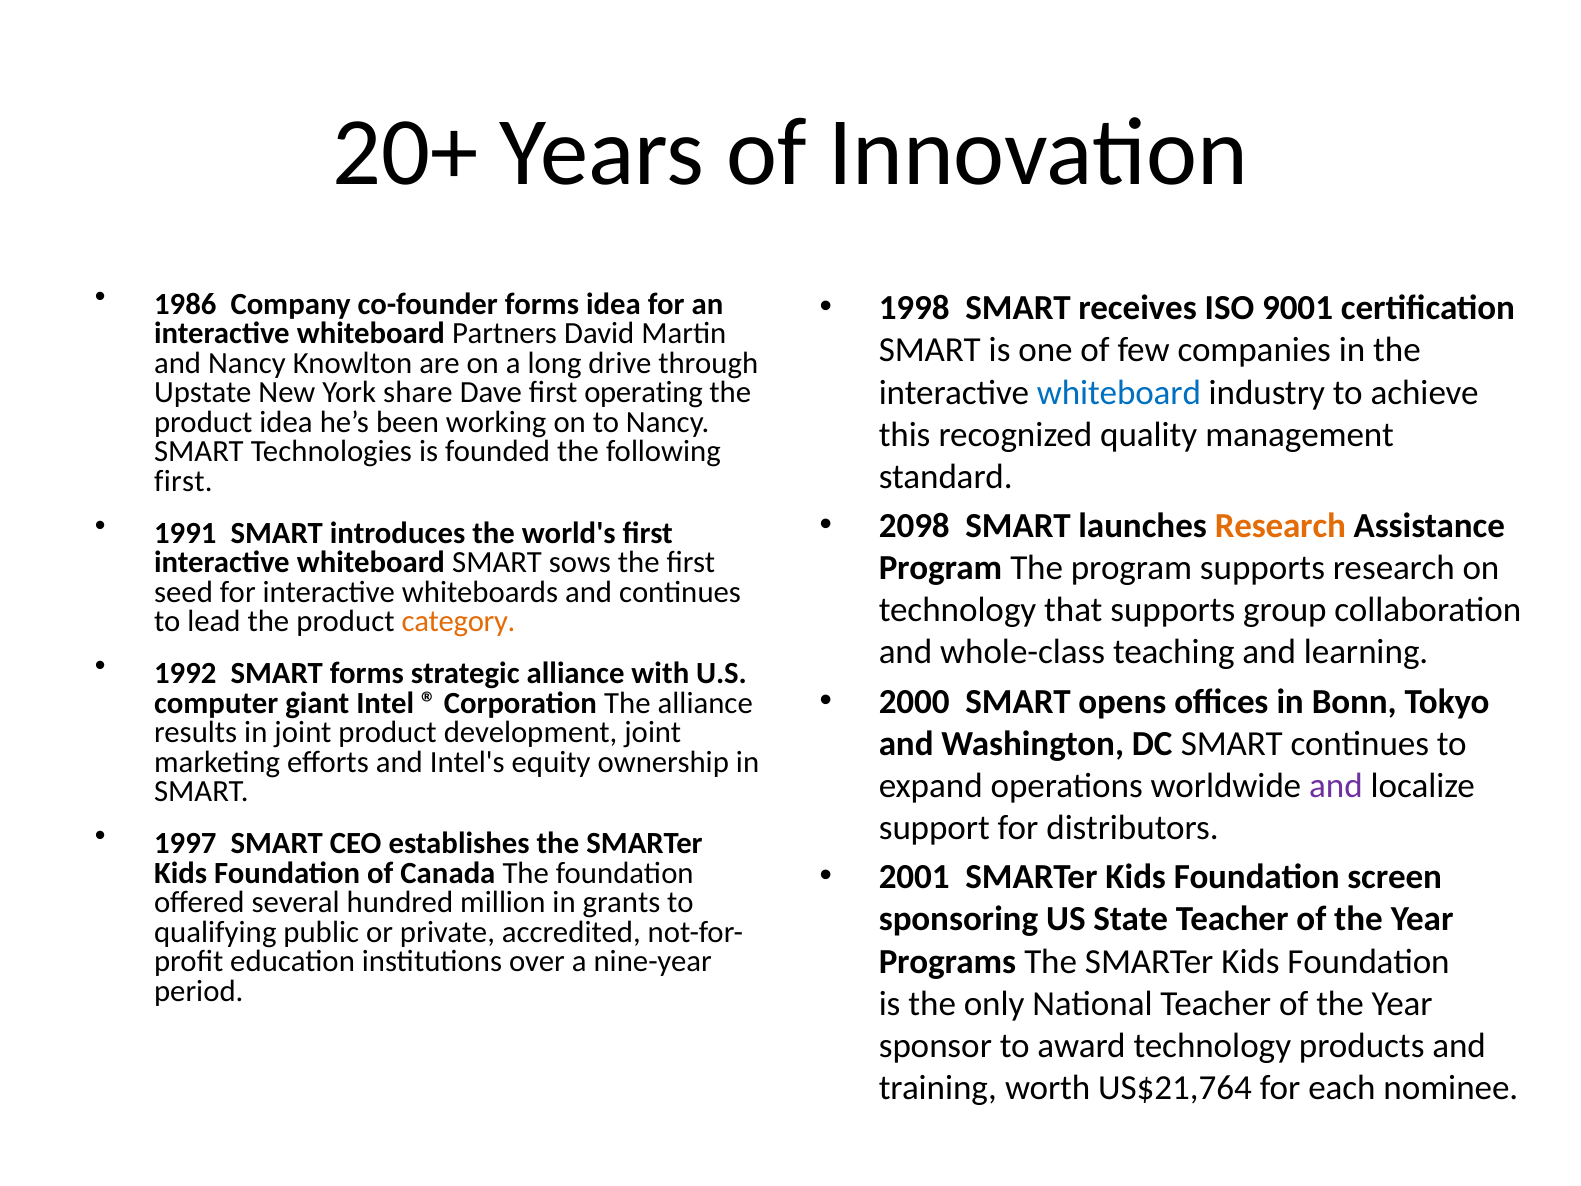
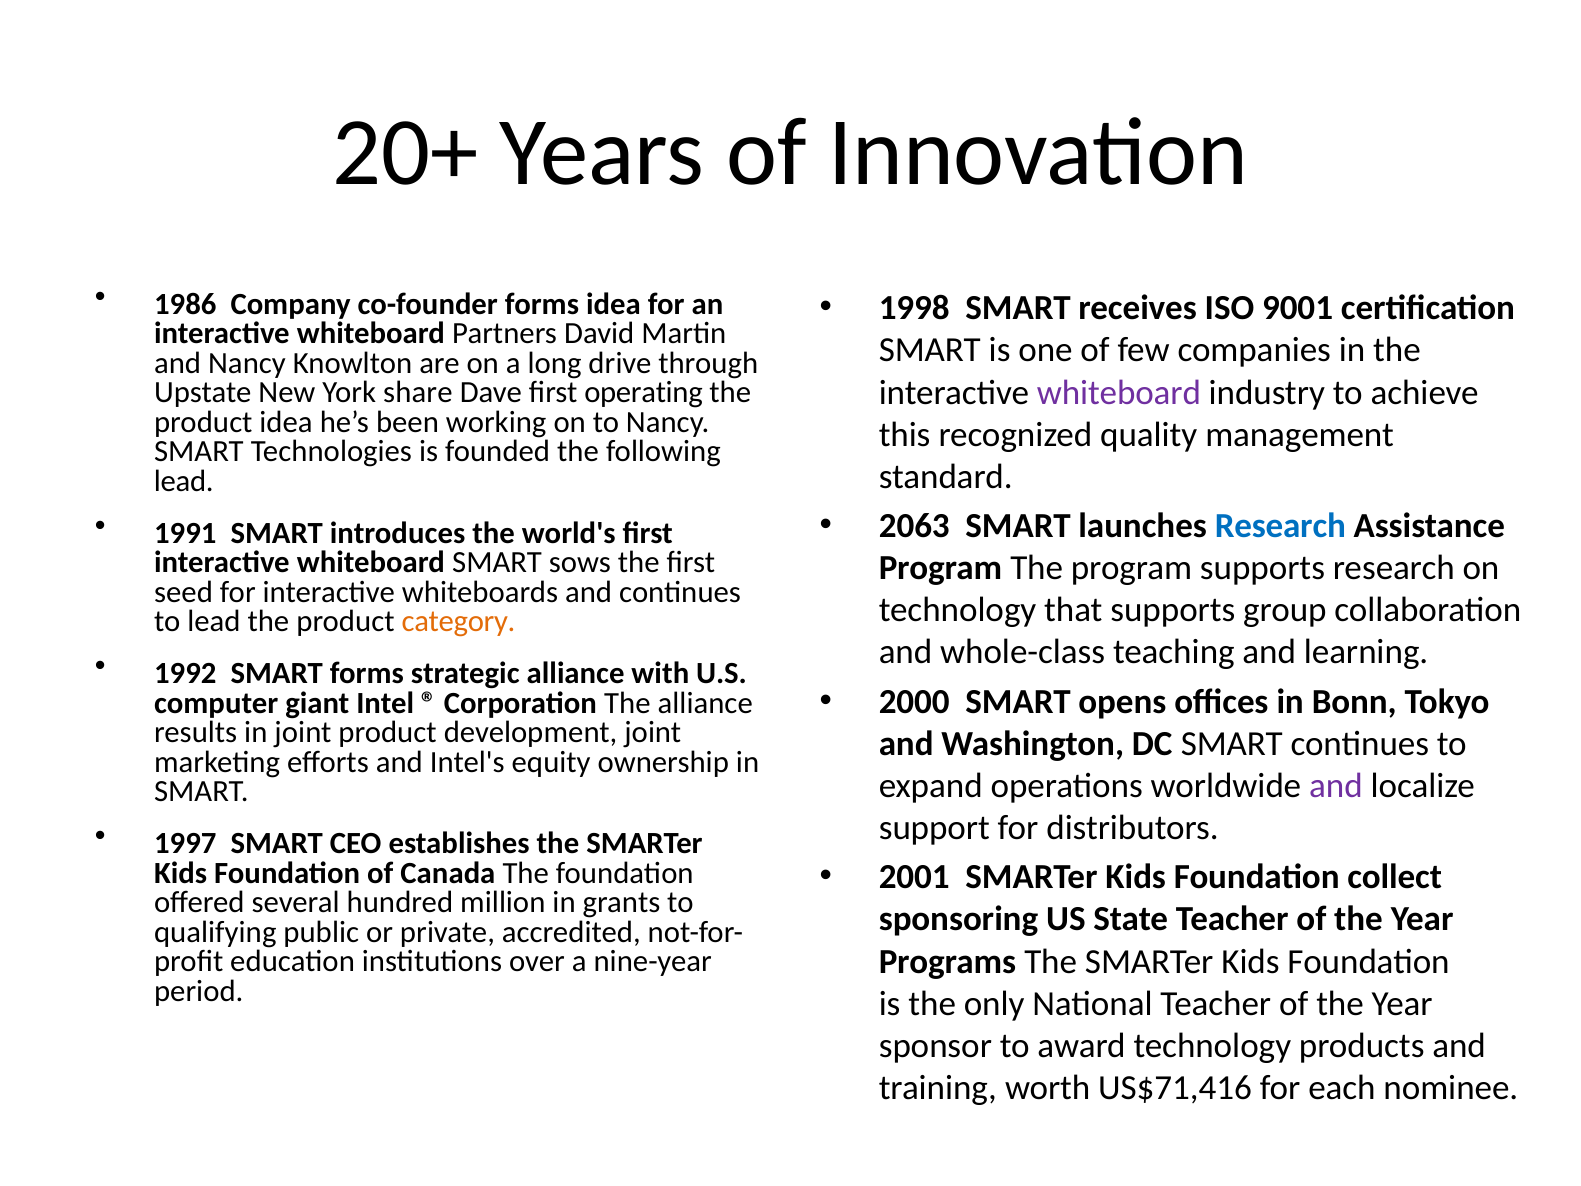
whiteboard at (1119, 392) colour: blue -> purple
first at (183, 481): first -> lead
2098: 2098 -> 2063
Research at (1280, 526) colour: orange -> blue
screen: screen -> collect
US$21,764: US$21,764 -> US$71,416
